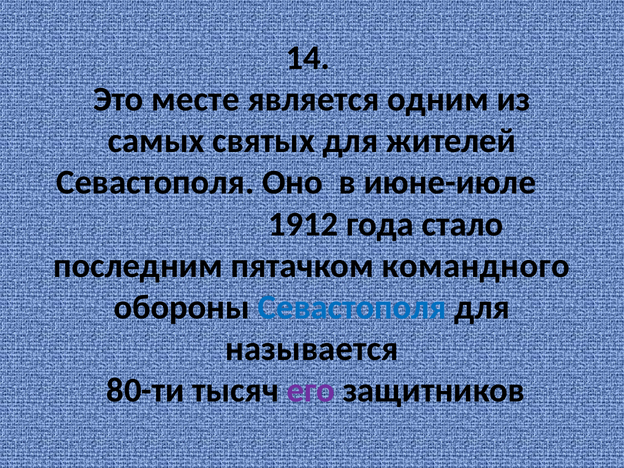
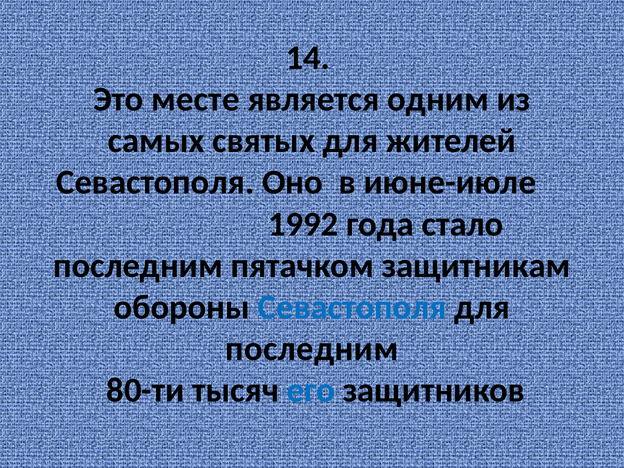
1912: 1912 -> 1992
командного: командного -> защитникам
называется at (312, 349): называется -> последним
его colour: purple -> blue
